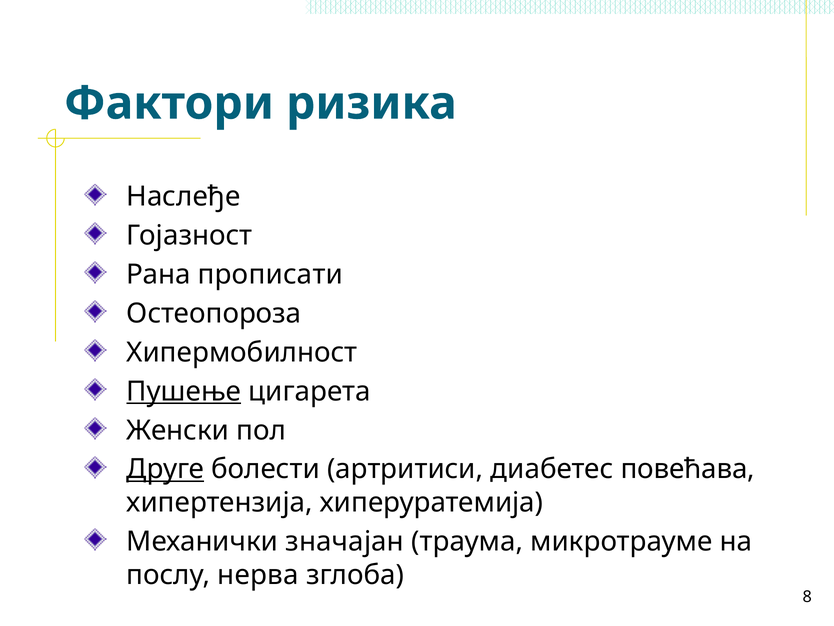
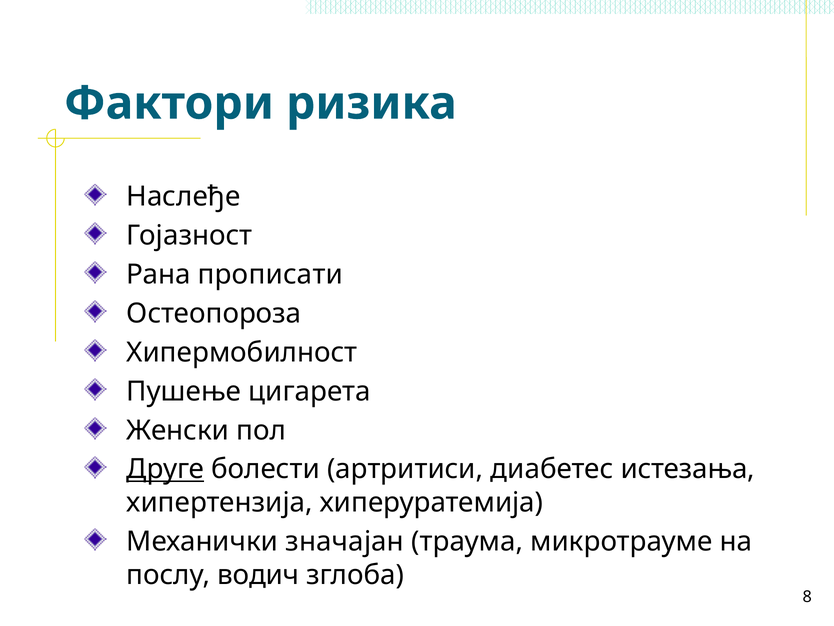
Пушење underline: present -> none
повећава: повећава -> истезања
нерва: нерва -> водич
